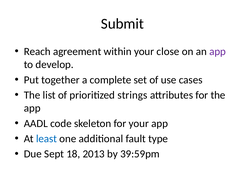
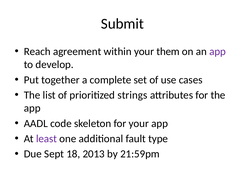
close: close -> them
least colour: blue -> purple
39:59pm: 39:59pm -> 21:59pm
